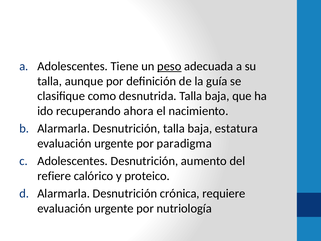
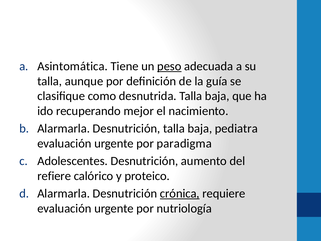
a Adolescentes: Adolescentes -> Asintomática
ahora: ahora -> mejor
estatura: estatura -> pediatra
crónica underline: none -> present
